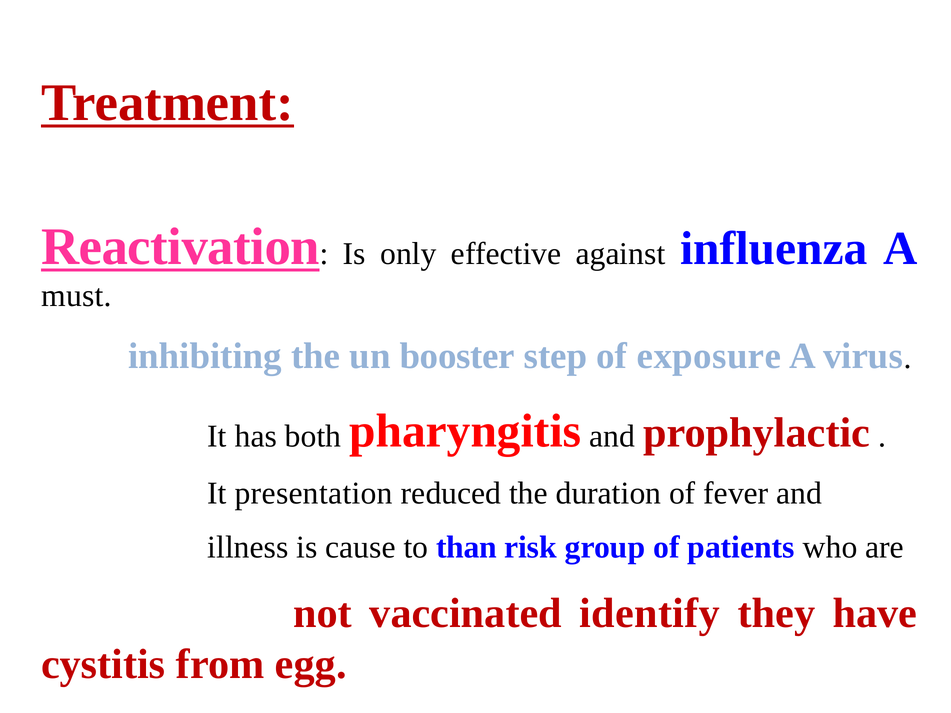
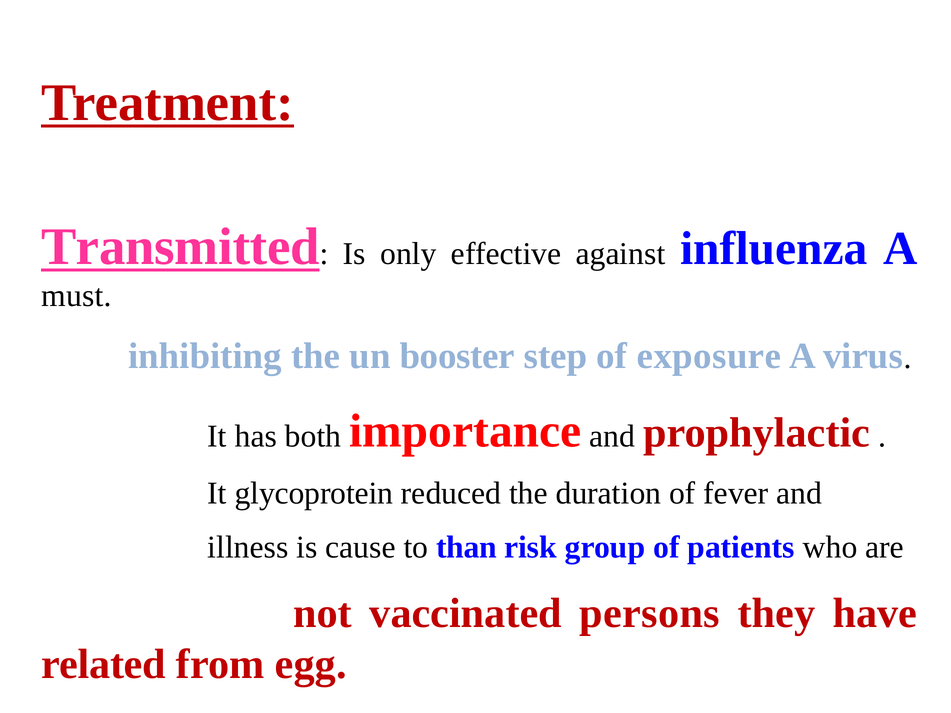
Reactivation: Reactivation -> Transmitted
pharyngitis: pharyngitis -> importance
presentation: presentation -> glycoprotein
identify: identify -> persons
cystitis: cystitis -> related
